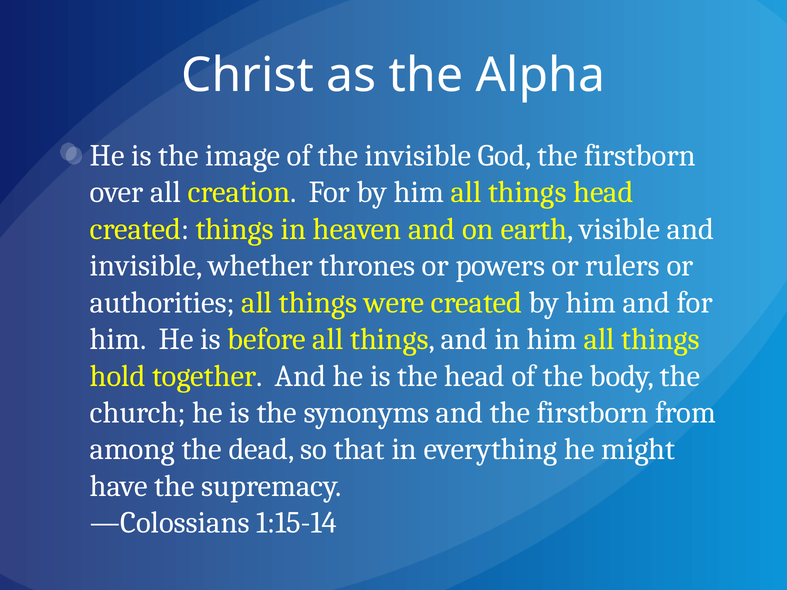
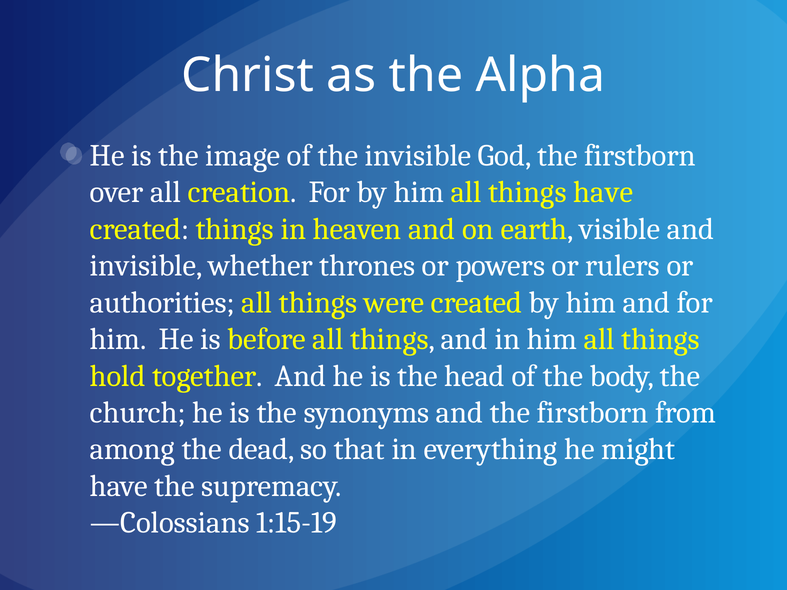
things head: head -> have
1:15-14: 1:15-14 -> 1:15-19
